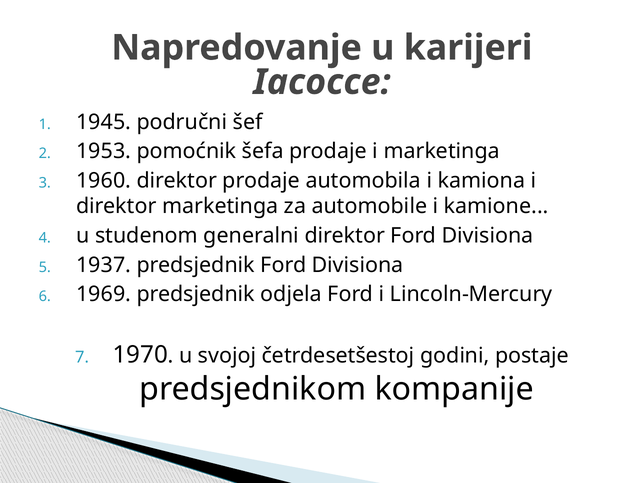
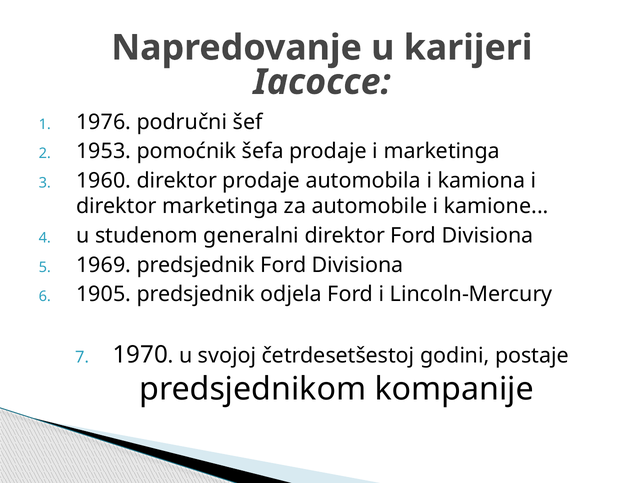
1945: 1945 -> 1976
1937: 1937 -> 1969
1969: 1969 -> 1905
